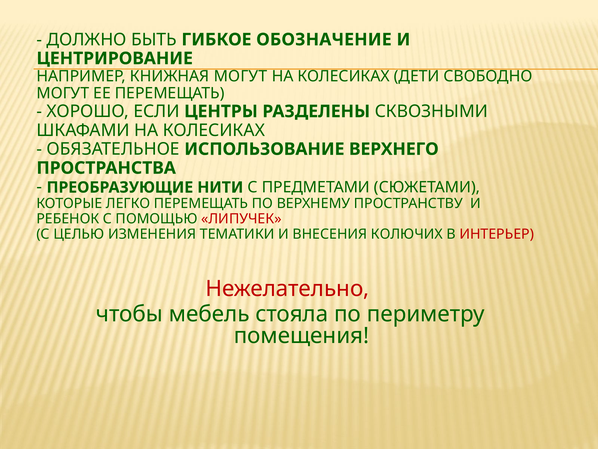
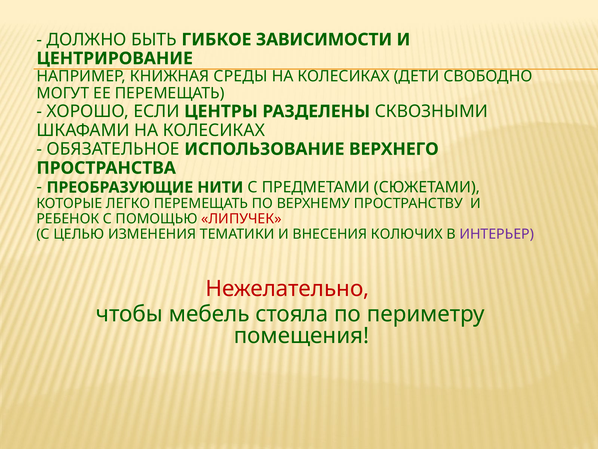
ОБОЗНАЧЕНИЕ: ОБОЗНАЧЕНИЕ -> ЗАВИСИМОСТИ
КНИЖНАЯ МОГУТ: МОГУТ -> СРЕДЫ
ИНТЕРЬЕР colour: red -> purple
